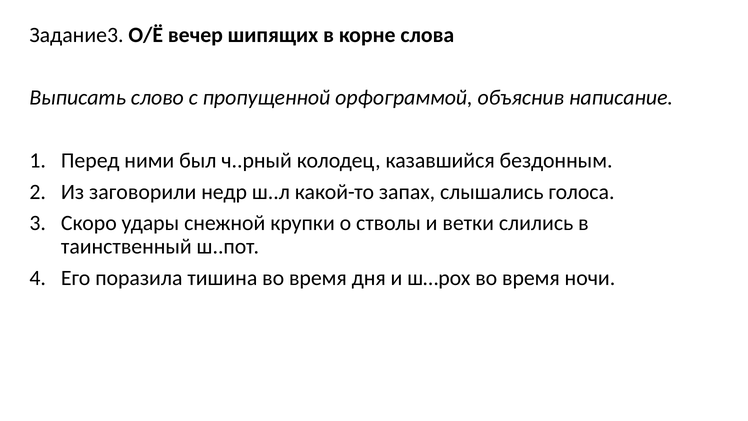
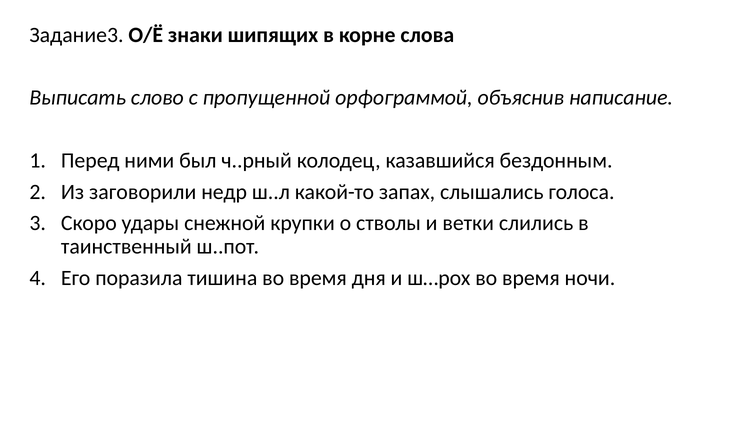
вечер: вечер -> знаки
